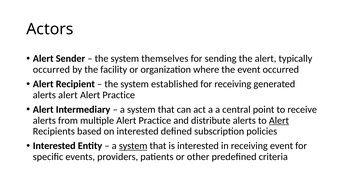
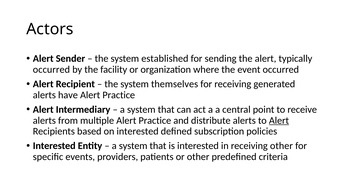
themselves: themselves -> established
established: established -> themselves
alerts alert: alert -> have
system at (133, 146) underline: present -> none
receiving event: event -> other
